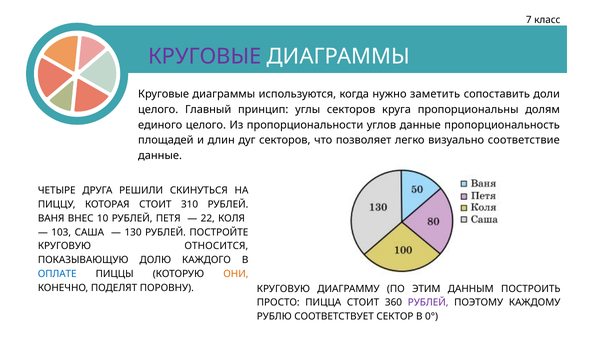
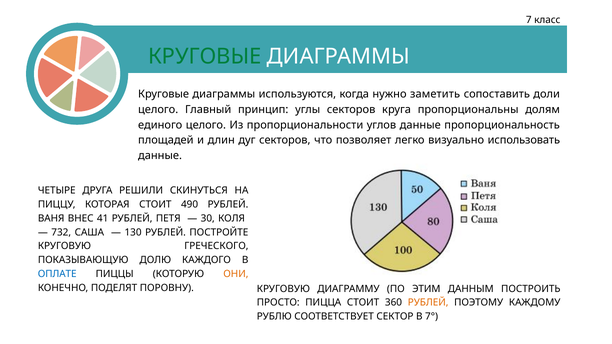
КРУГОВЫЕ at (205, 56) colour: purple -> green
соответствие: соответствие -> использовать
310: 310 -> 490
10: 10 -> 41
22: 22 -> 30
103: 103 -> 732
ОТНОСИТСЯ: ОТНОСИТСЯ -> ГРЕЧЕСКОГО
РУБЛЕЙ at (428, 303) colour: purple -> orange
0°: 0° -> 7°
